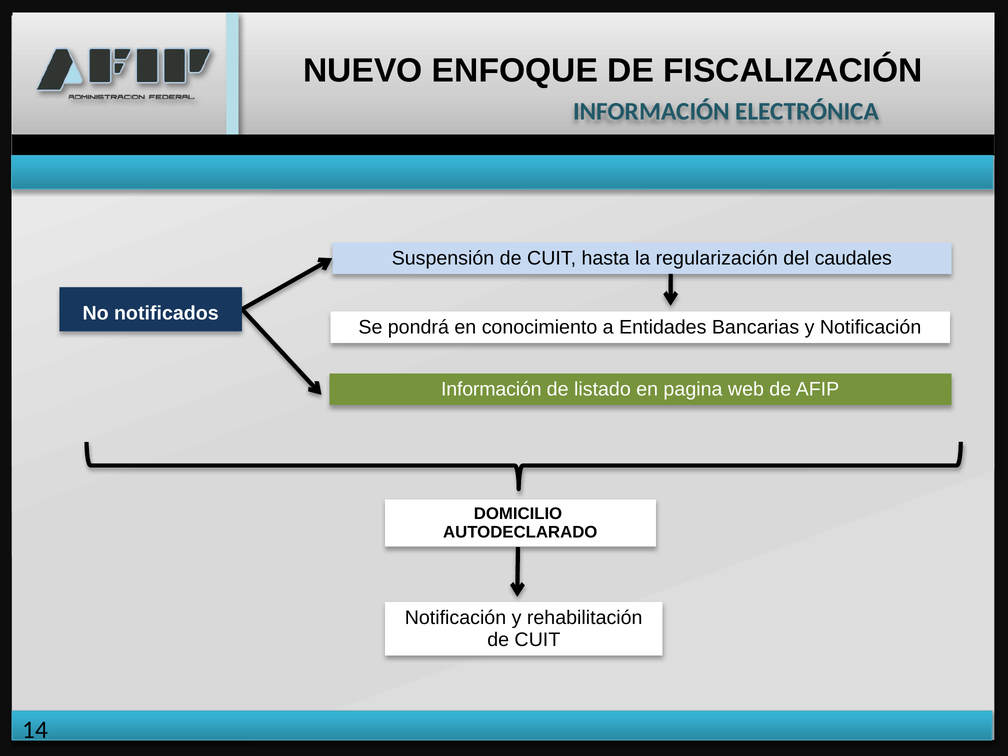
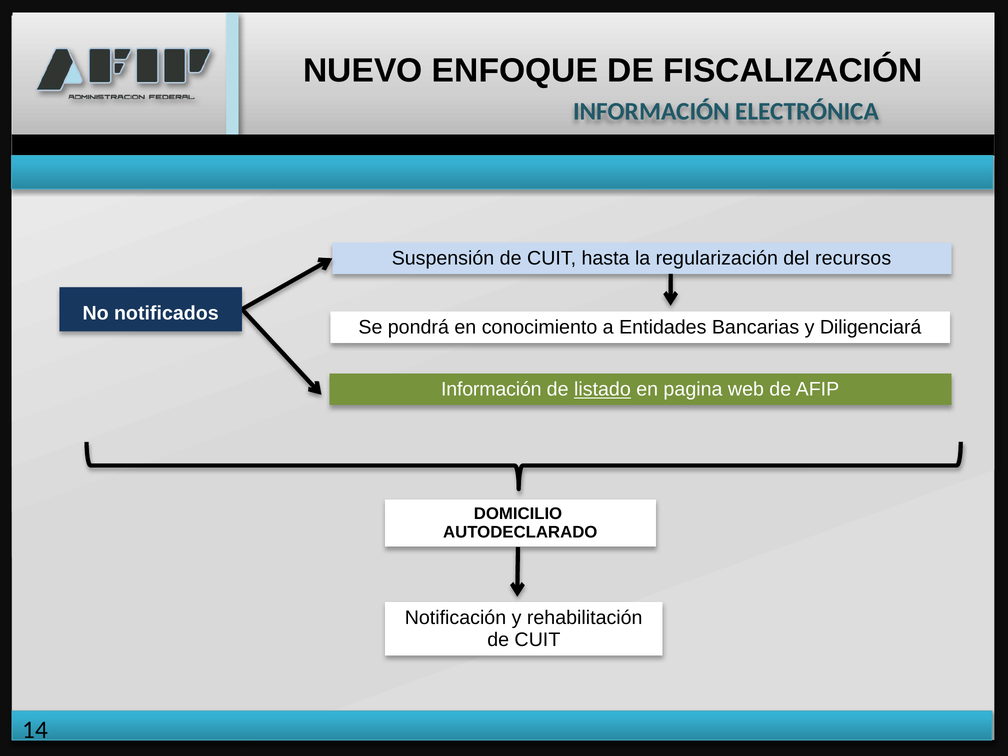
caudales: caudales -> recursos
y Notificación: Notificación -> Diligenciará
listado underline: none -> present
